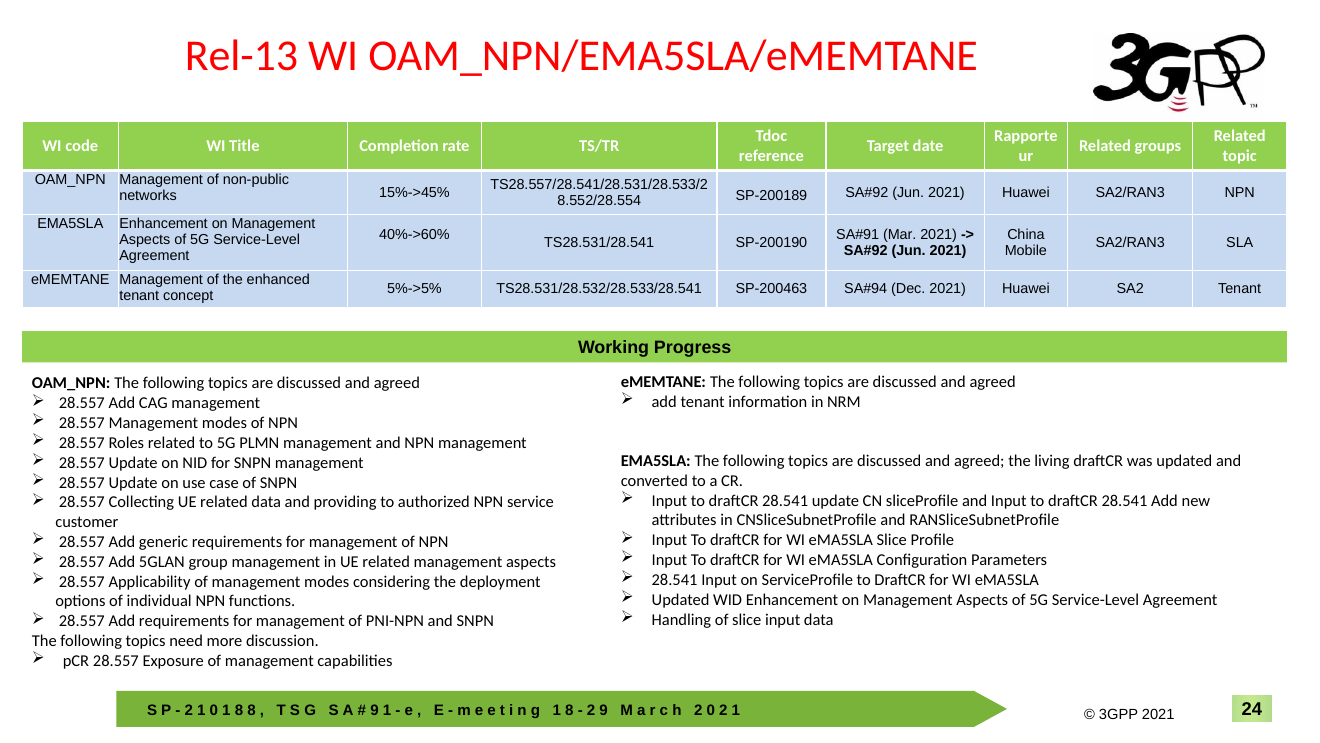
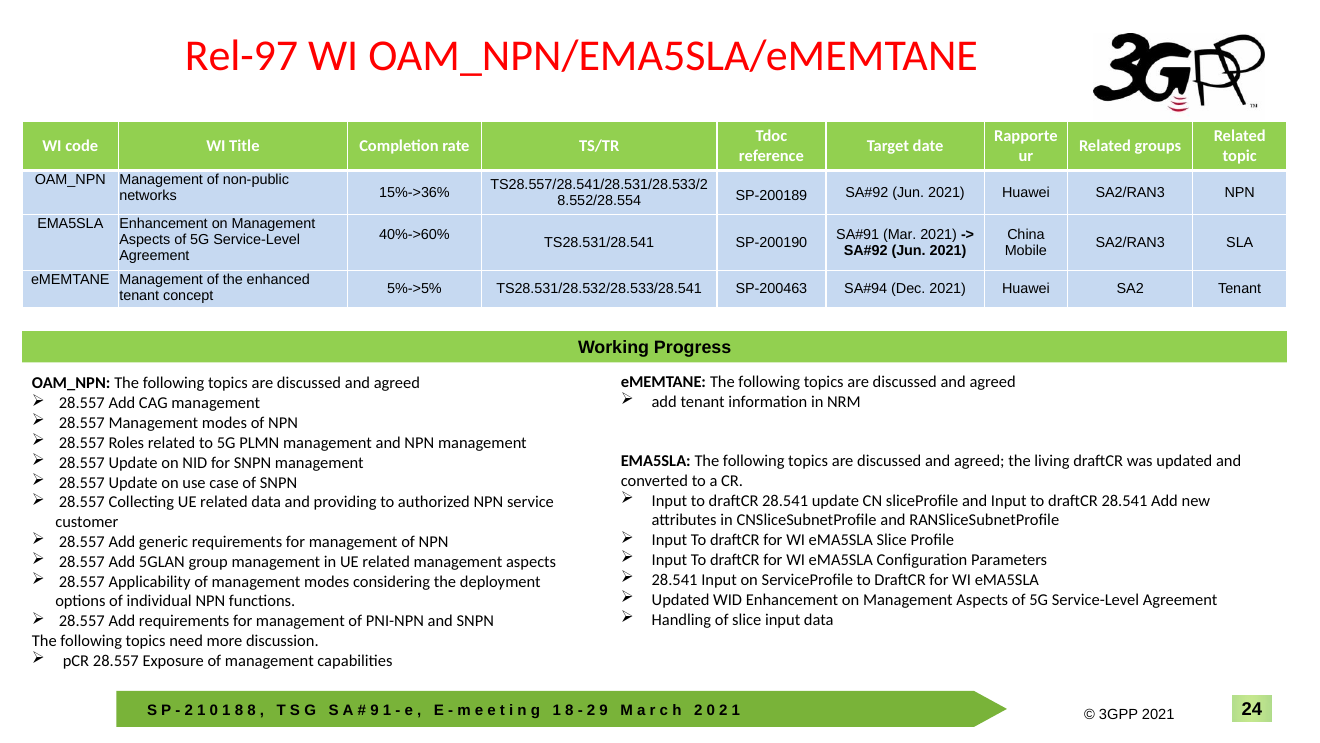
Rel-13: Rel-13 -> Rel-97
15%->45%: 15%->45% -> 15%->36%
